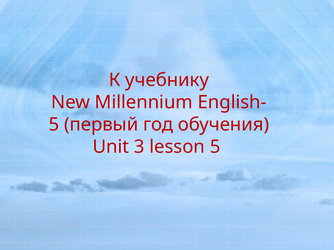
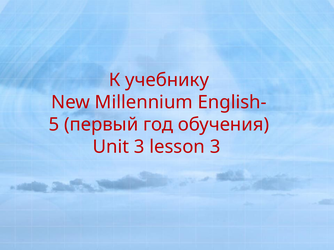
lesson 5: 5 -> 3
